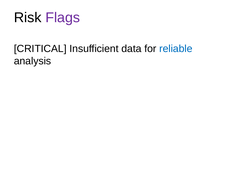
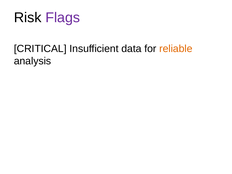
reliable colour: blue -> orange
